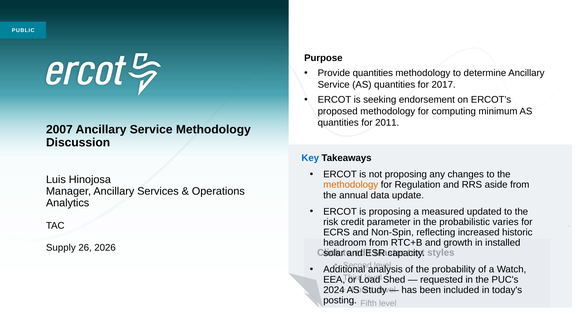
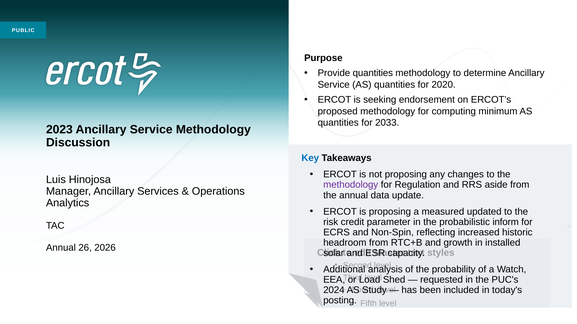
2017: 2017 -> 2020
2011: 2011 -> 2033
2007: 2007 -> 2023
methodology at (351, 185) colour: orange -> purple
varies: varies -> inform
Supply at (61, 248): Supply -> Annual
